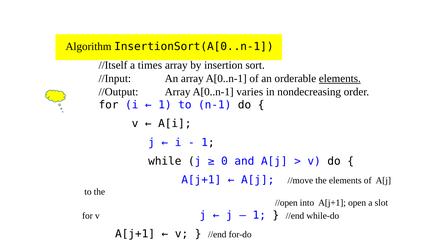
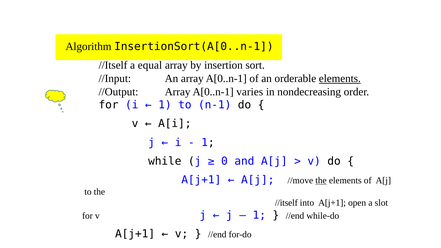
times: times -> equal
the at (321, 181) underline: none -> present
//open at (286, 203): //open -> //itself
